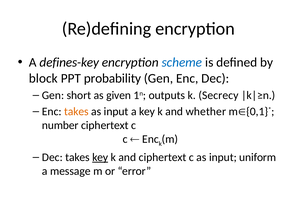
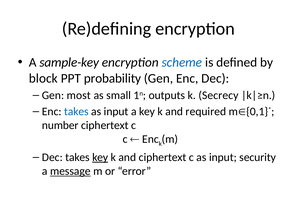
defines-key: defines-key -> sample-key
short: short -> most
given: given -> small
takes at (76, 111) colour: orange -> blue
whether: whether -> required
uniform: uniform -> security
message underline: none -> present
